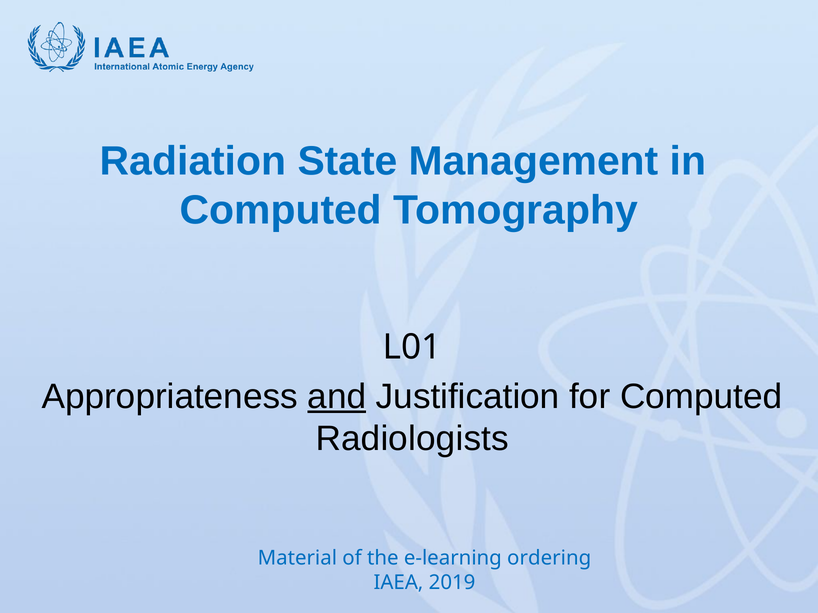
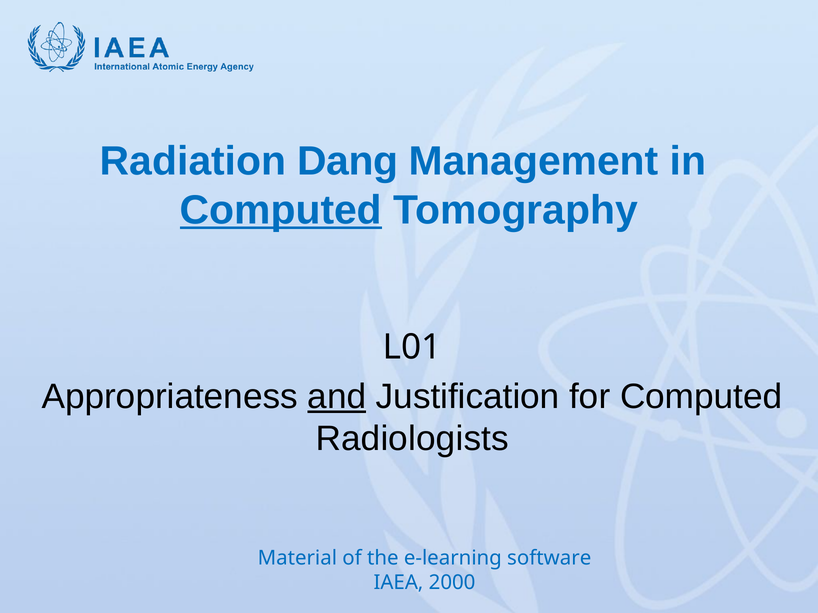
State: State -> Dang
Computed at (281, 210) underline: none -> present
ordering: ordering -> software
2019: 2019 -> 2000
